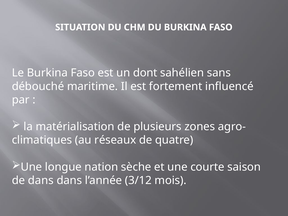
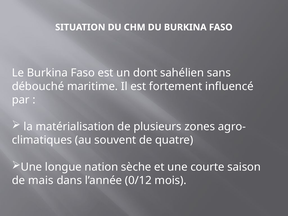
réseaux: réseaux -> souvent
de dans: dans -> mais
3/12: 3/12 -> 0/12
